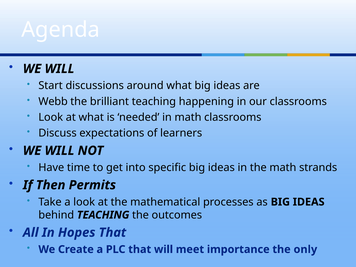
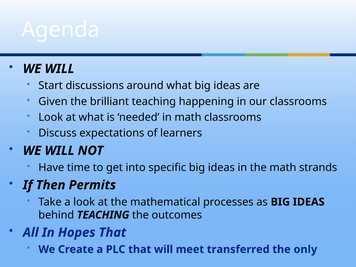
Webb: Webb -> Given
importance: importance -> transferred
